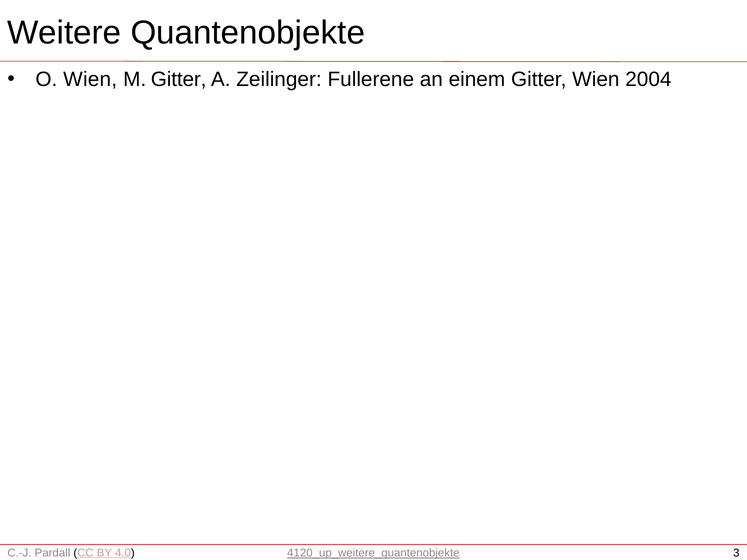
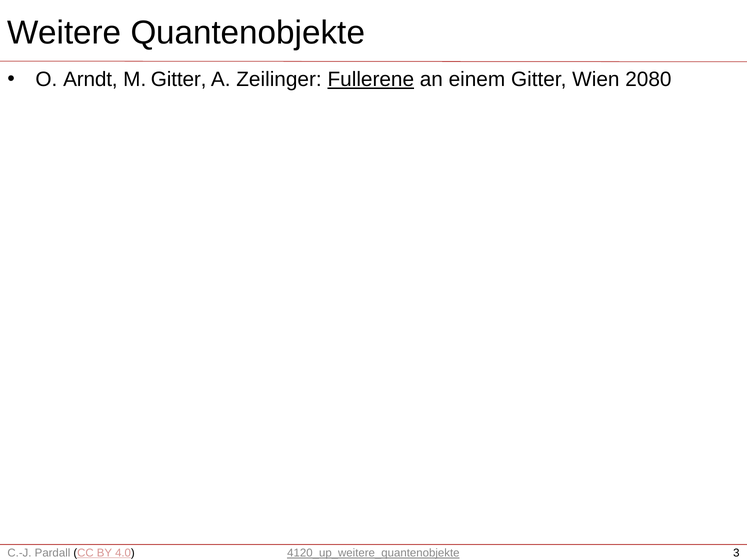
O Wien: Wien -> Arndt
Fullerene underline: none -> present
2004: 2004 -> 2080
